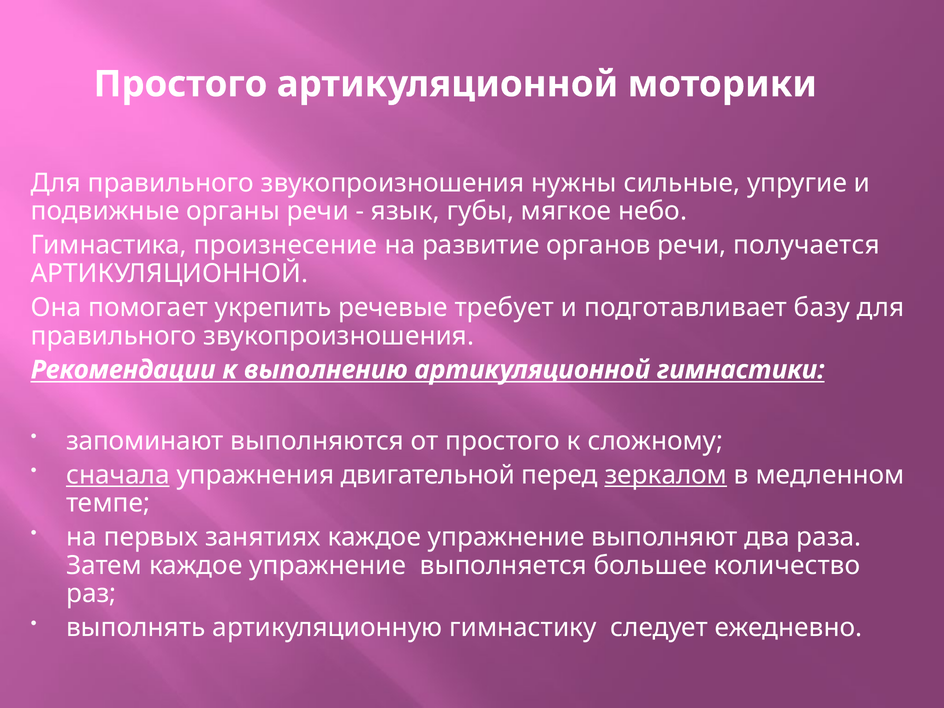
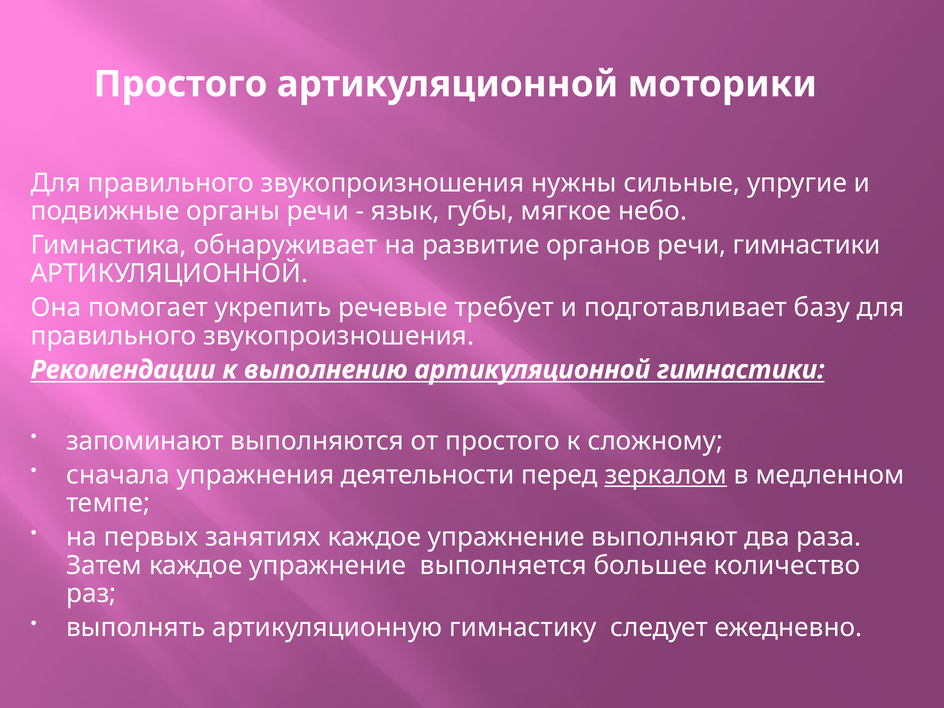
произнесение: произнесение -> обнаруживает
речи получается: получается -> гимнастики
сначала underline: present -> none
двигательной: двигательной -> деятельности
